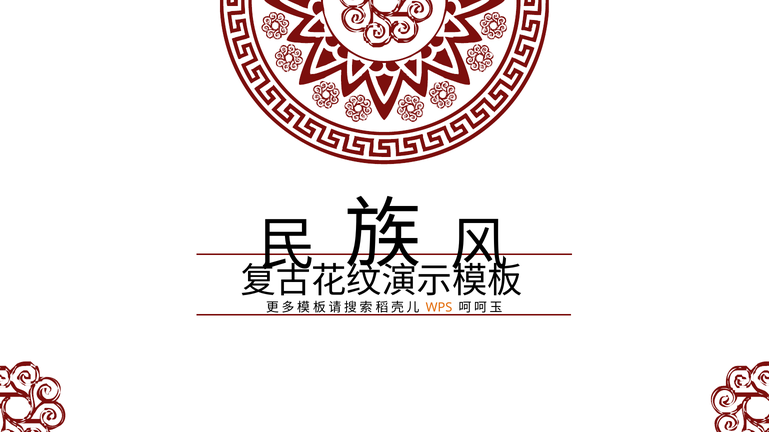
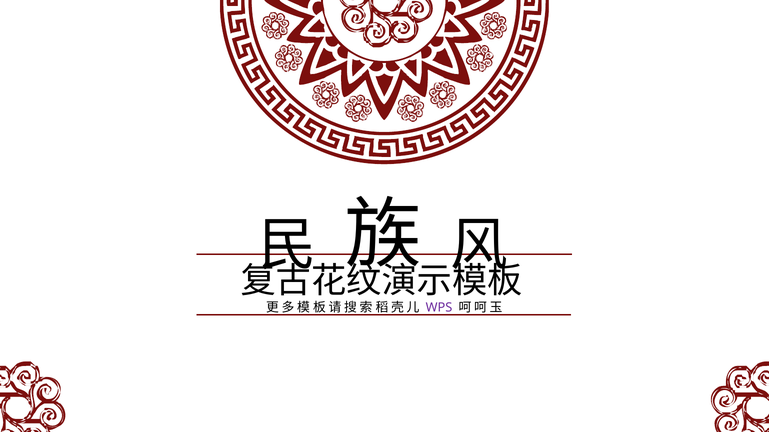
WPS colour: orange -> purple
